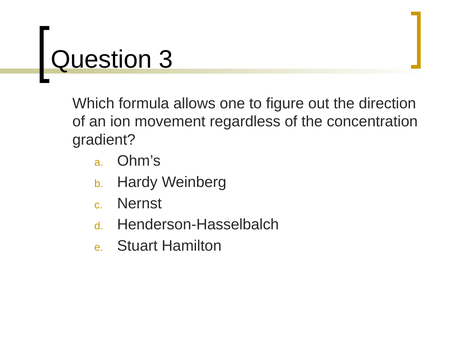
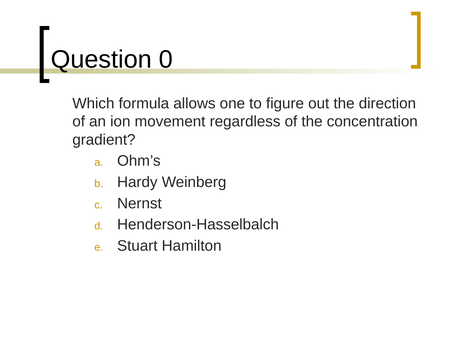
3: 3 -> 0
